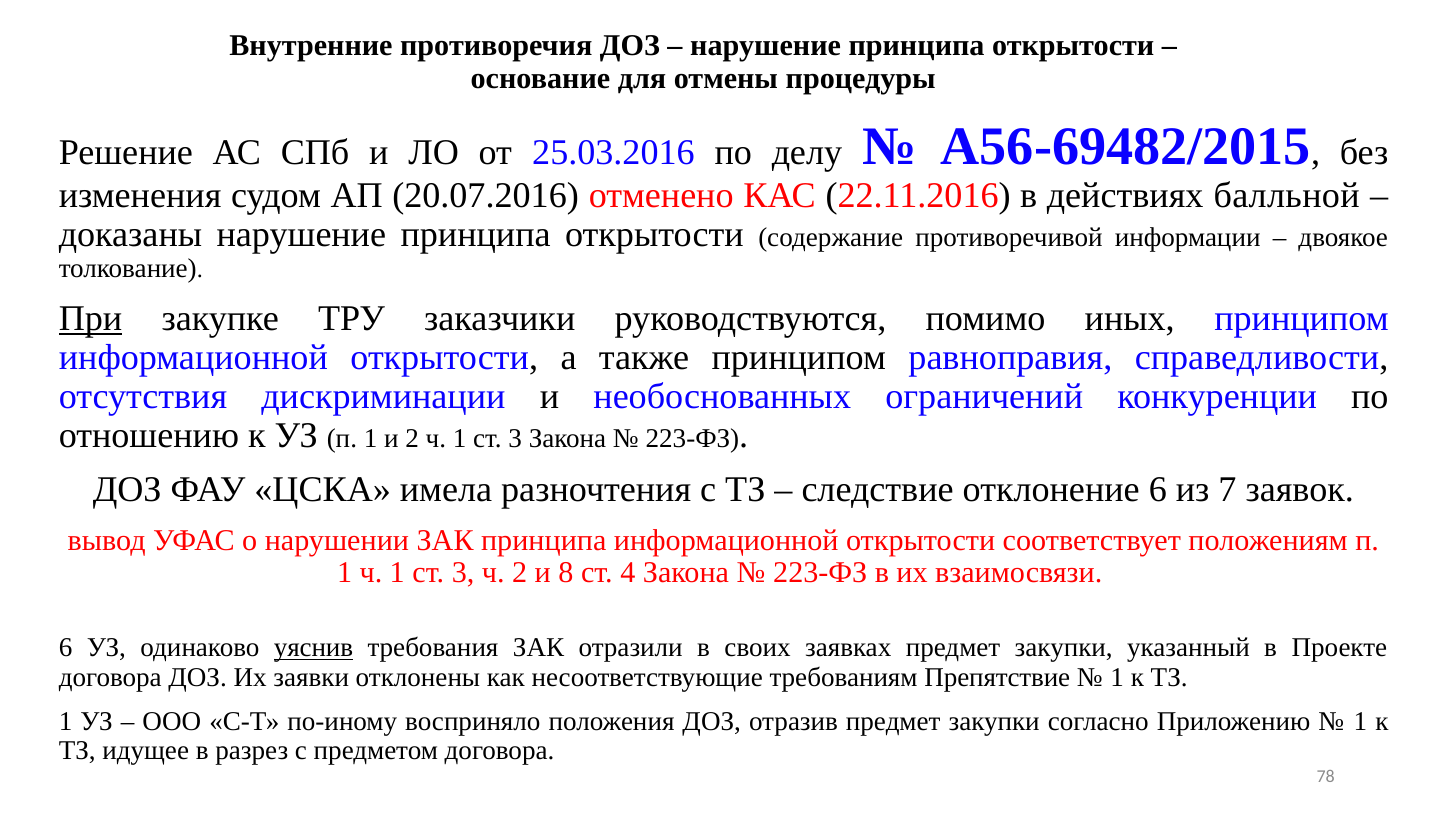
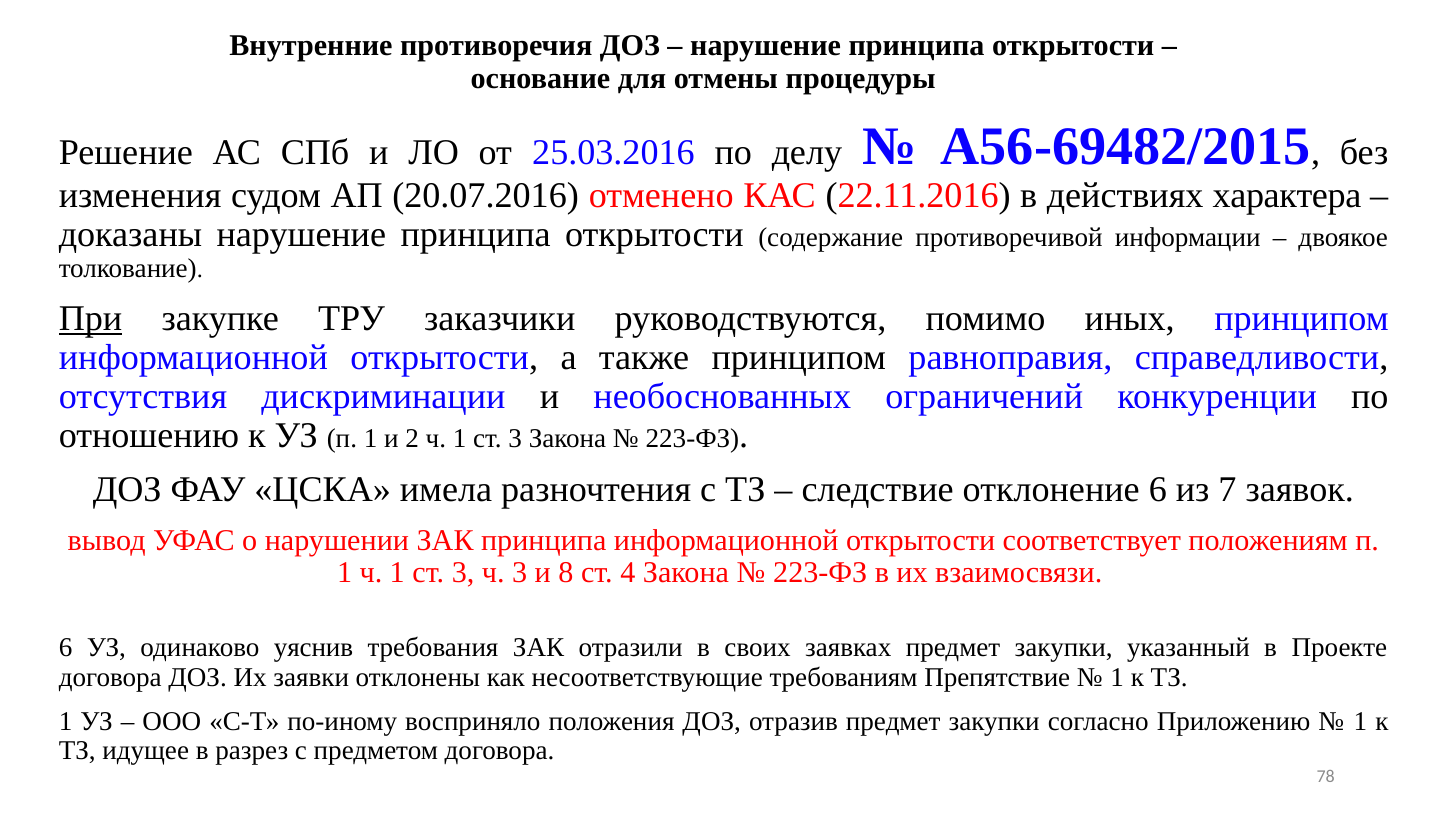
балльной: балльной -> характера
ч 2: 2 -> 3
уяснив underline: present -> none
